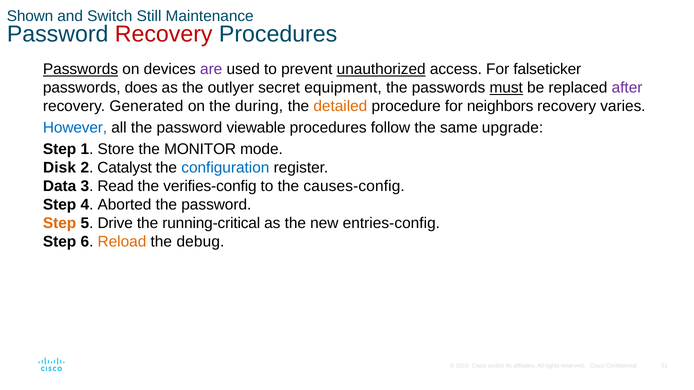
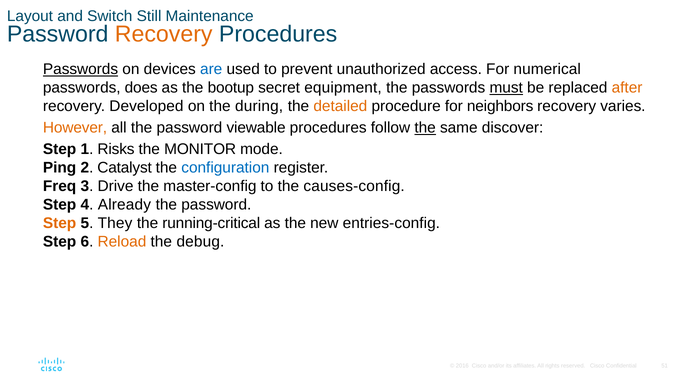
Shown: Shown -> Layout
Recovery at (164, 34) colour: red -> orange
are colour: purple -> blue
unauthorized underline: present -> none
falseticker: falseticker -> numerical
outlyer: outlyer -> bootup
after colour: purple -> orange
Generated: Generated -> Developed
However colour: blue -> orange
the at (425, 128) underline: none -> present
upgrade: upgrade -> discover
Store: Store -> Risks
Disk: Disk -> Ping
Data: Data -> Freq
Read: Read -> Drive
verifies-config: verifies-config -> master-config
Aborted: Aborted -> Already
Drive: Drive -> They
